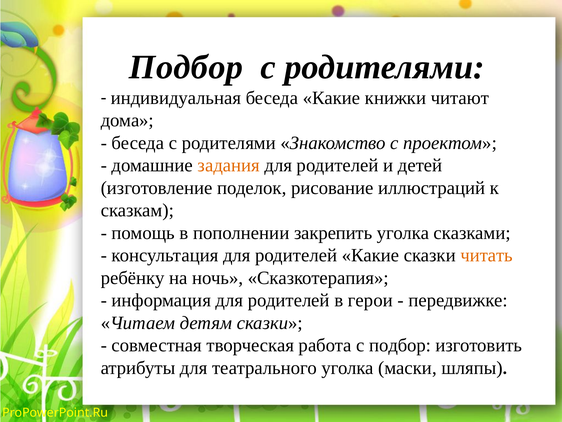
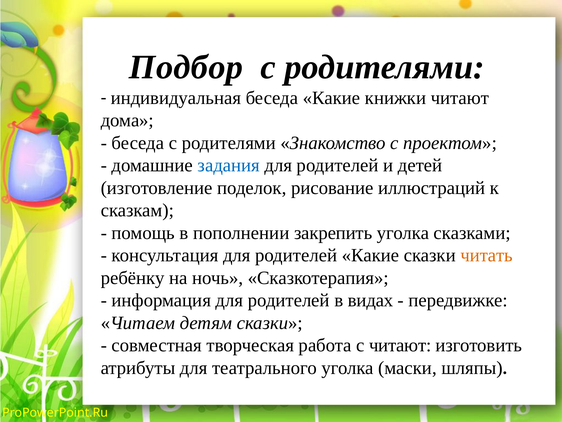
задания colour: orange -> blue
герои: герои -> видах
с подбор: подбор -> читают
